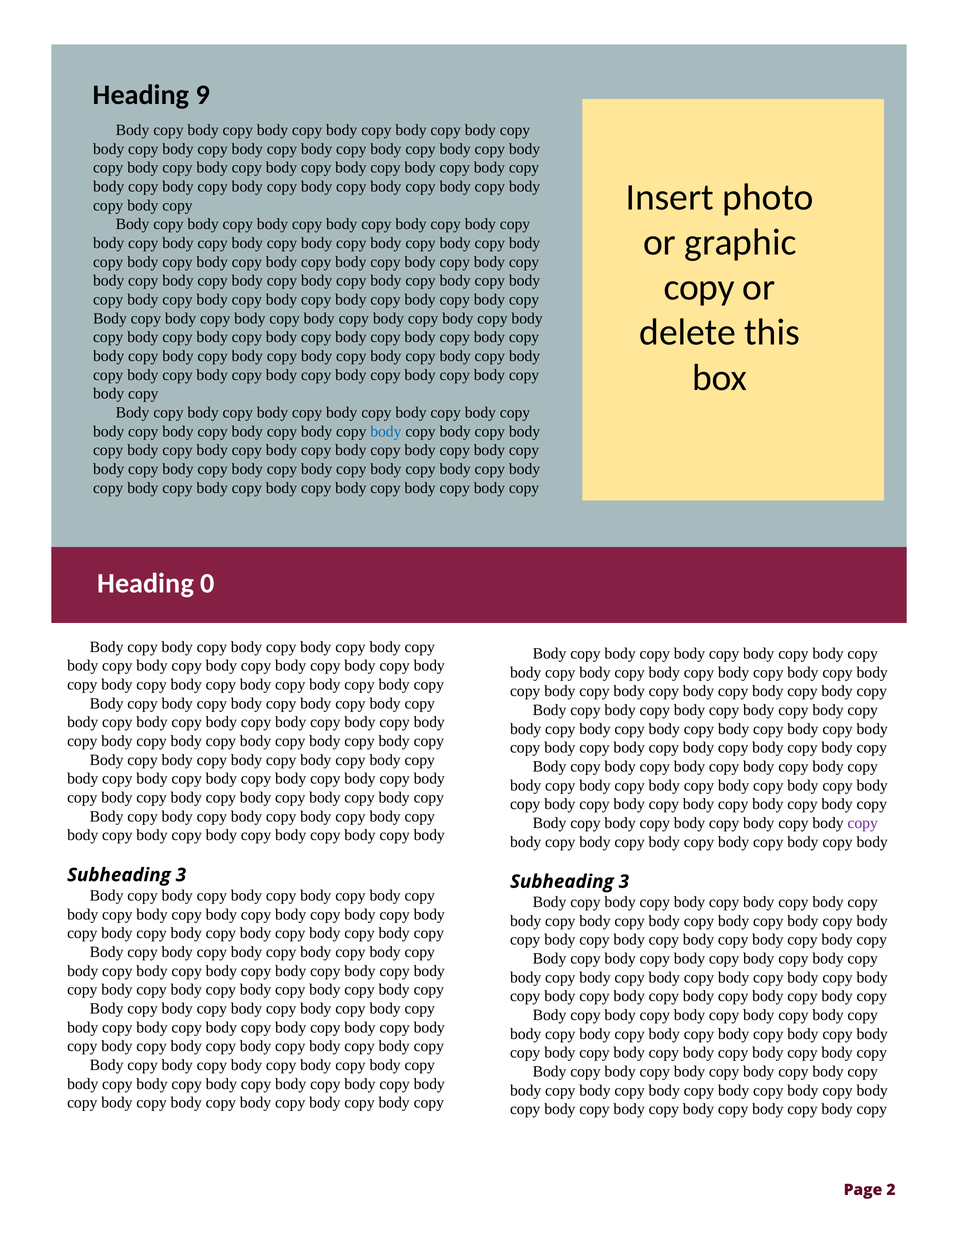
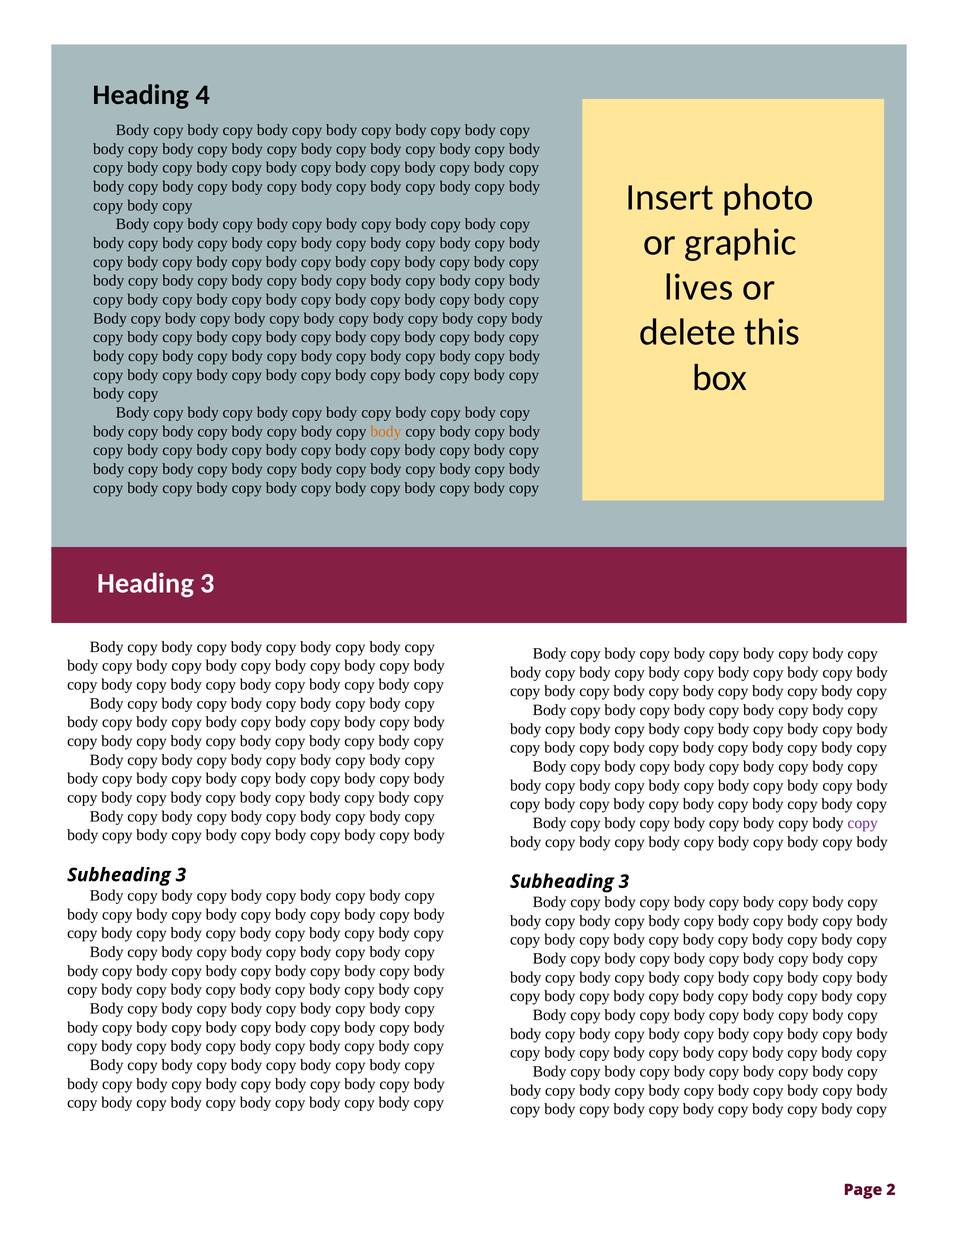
9: 9 -> 4
copy at (699, 287): copy -> lives
body at (386, 431) colour: blue -> orange
Heading 0: 0 -> 3
